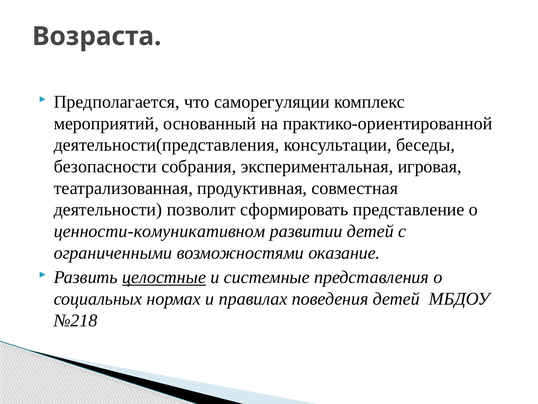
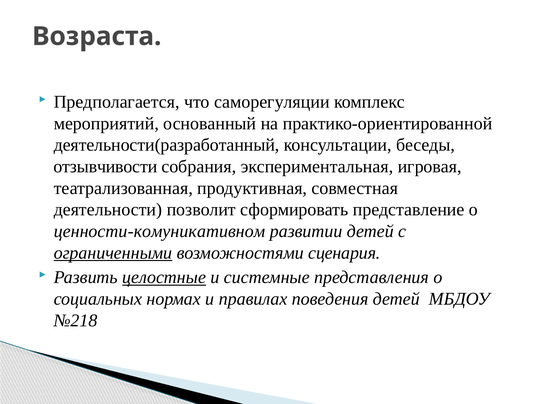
деятельности(представления: деятельности(представления -> деятельности(разработанный
безопасности: безопасности -> отзывчивости
ограниченными underline: none -> present
оказание: оказание -> сценария
